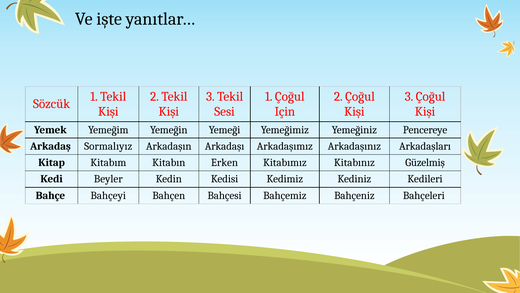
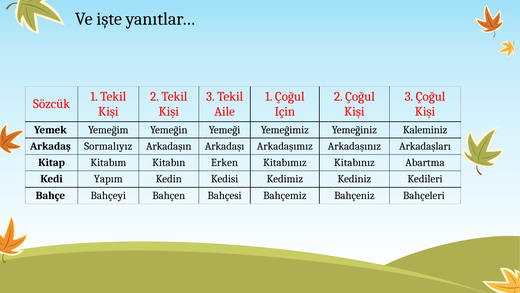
Sesi: Sesi -> Aile
Pencereye: Pencereye -> Kaleminiz
Güzelmiş: Güzelmiş -> Abartma
Beyler: Beyler -> Yapım
